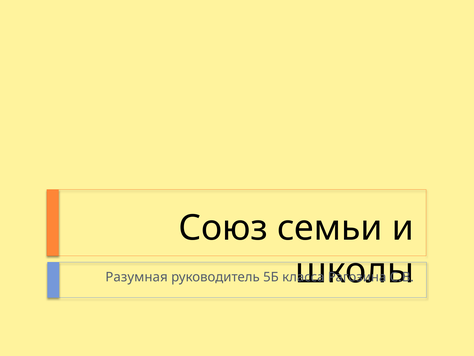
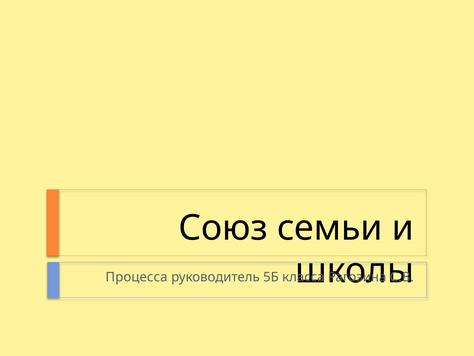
Разумная: Разумная -> Процесса
